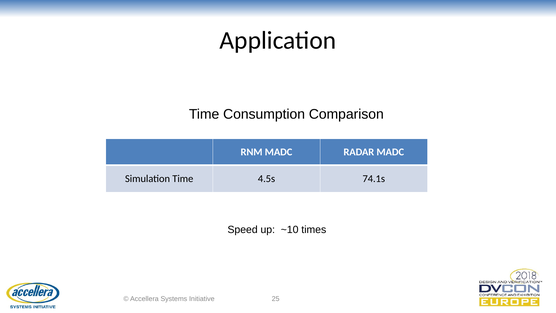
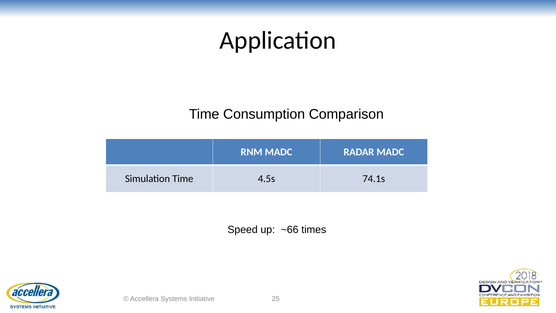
~10: ~10 -> ~66
